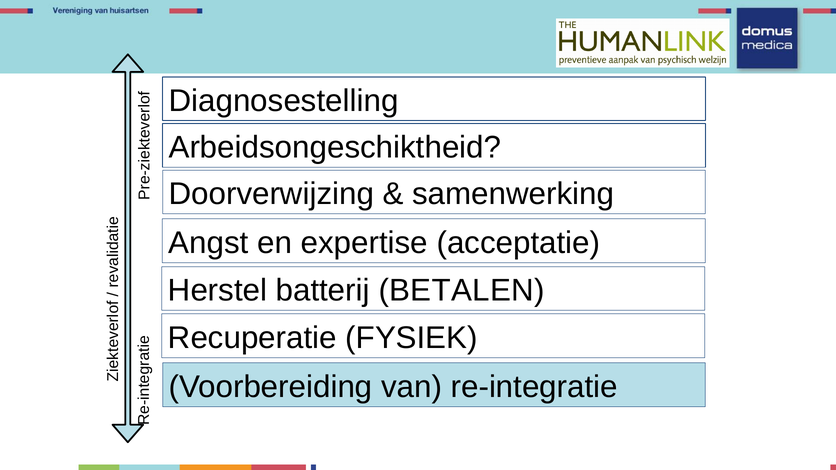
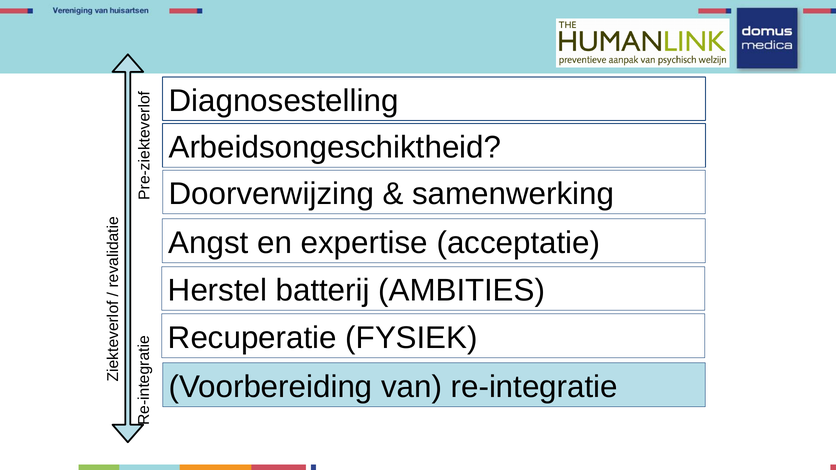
BETALEN: BETALEN -> AMBITIES
